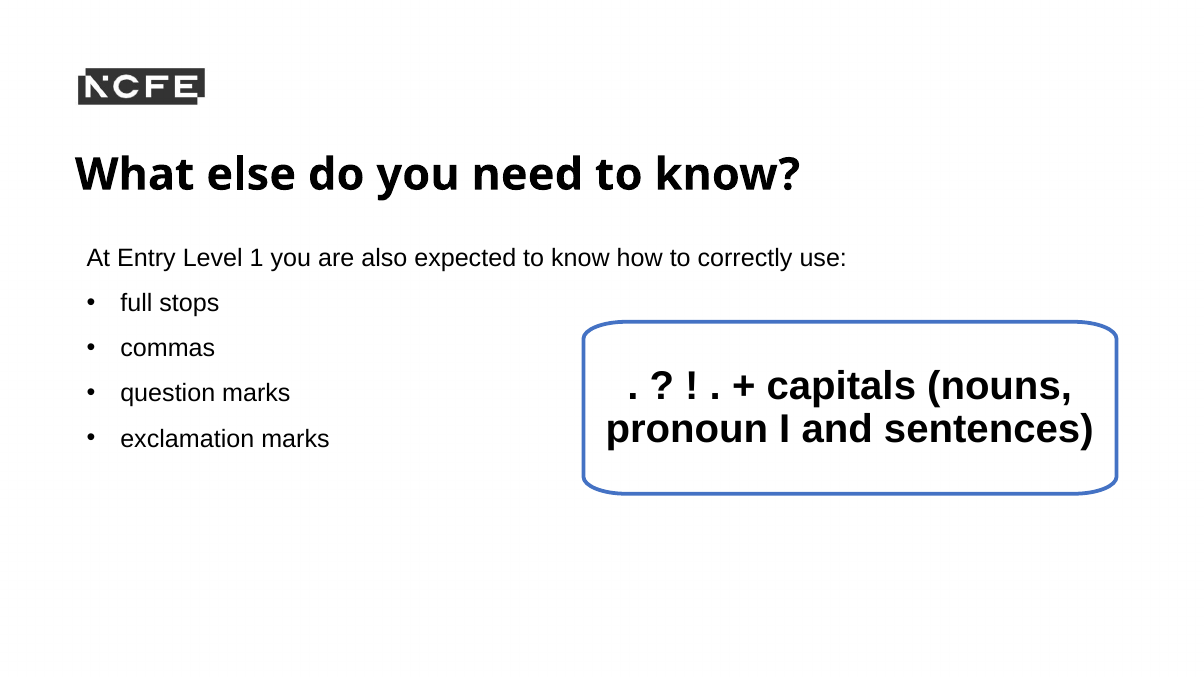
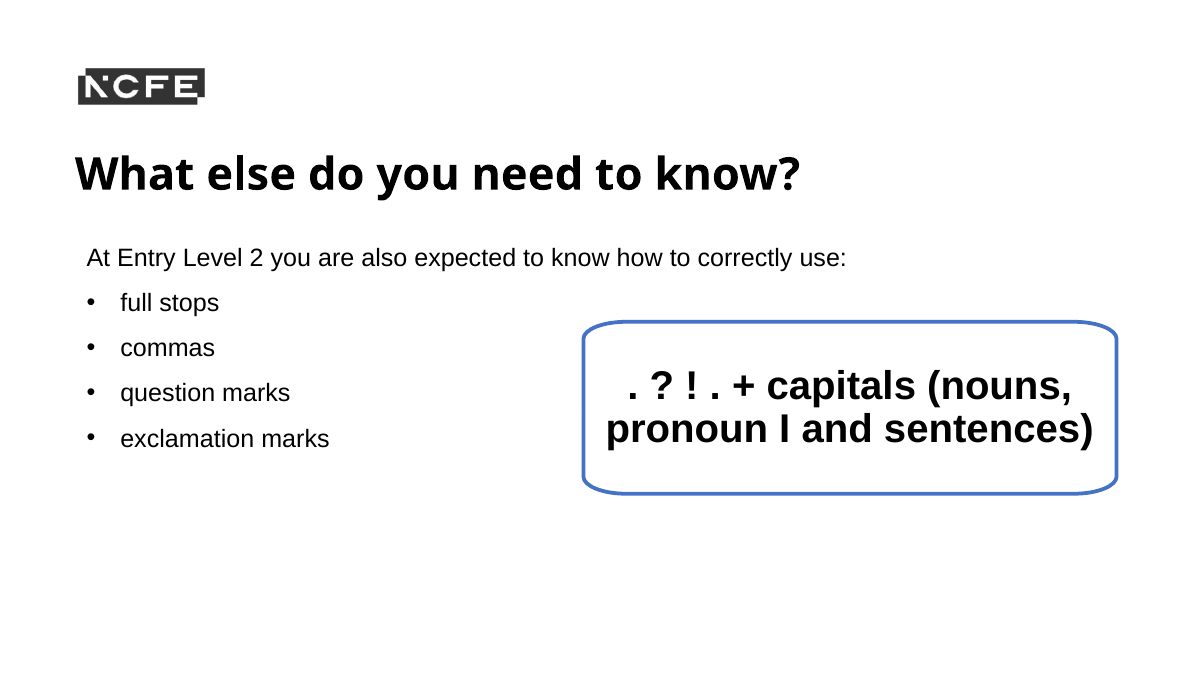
1: 1 -> 2
